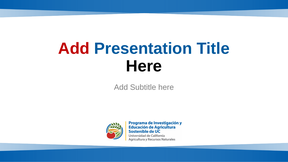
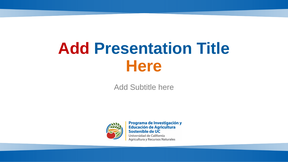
Here at (144, 66) colour: black -> orange
